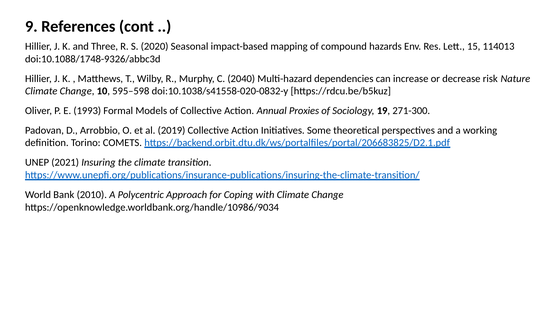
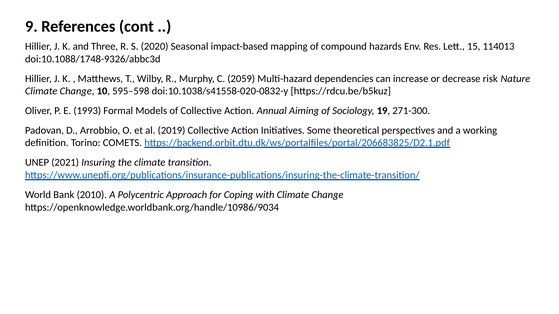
2040: 2040 -> 2059
Proxies: Proxies -> Aiming
